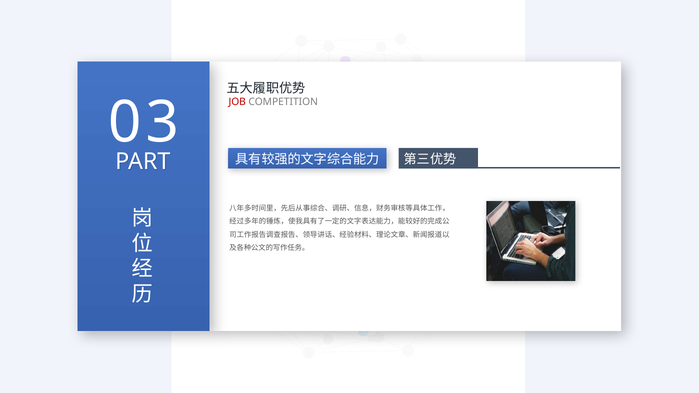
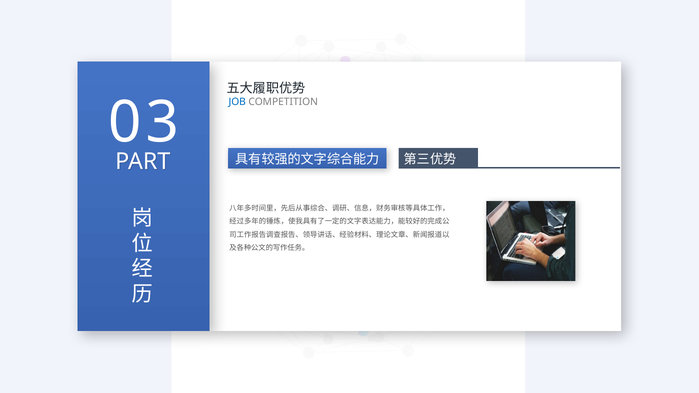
JOB colour: red -> blue
